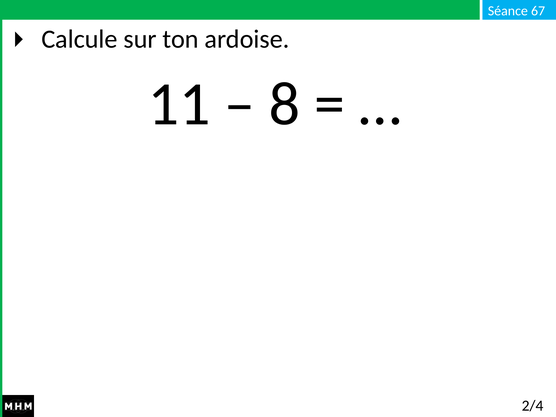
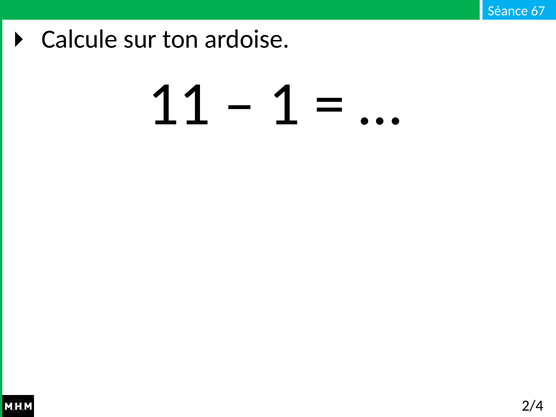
8: 8 -> 1
